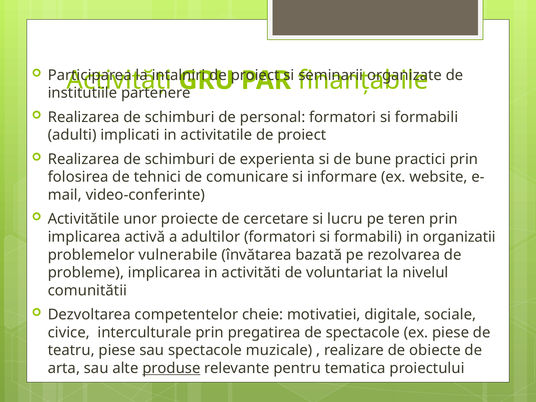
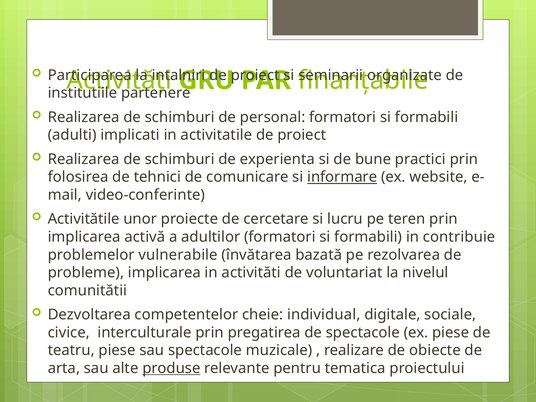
informare underline: none -> present
organizatii: organizatii -> contribuie
motivatiei: motivatiei -> individual
